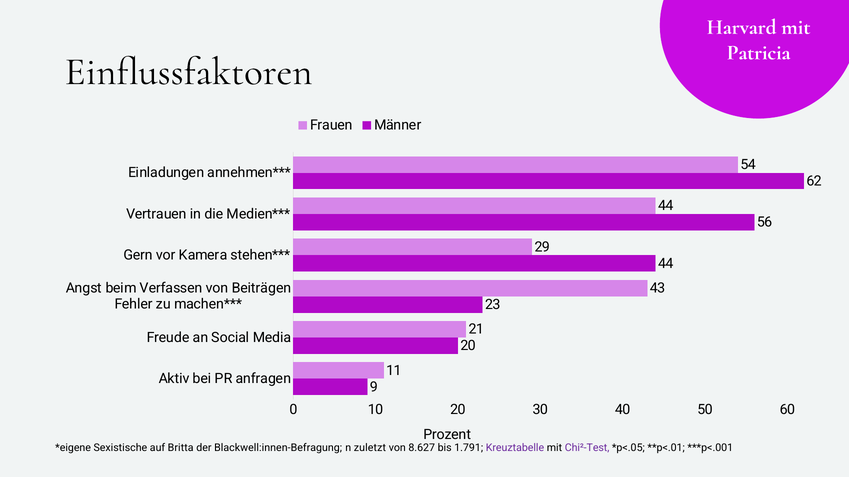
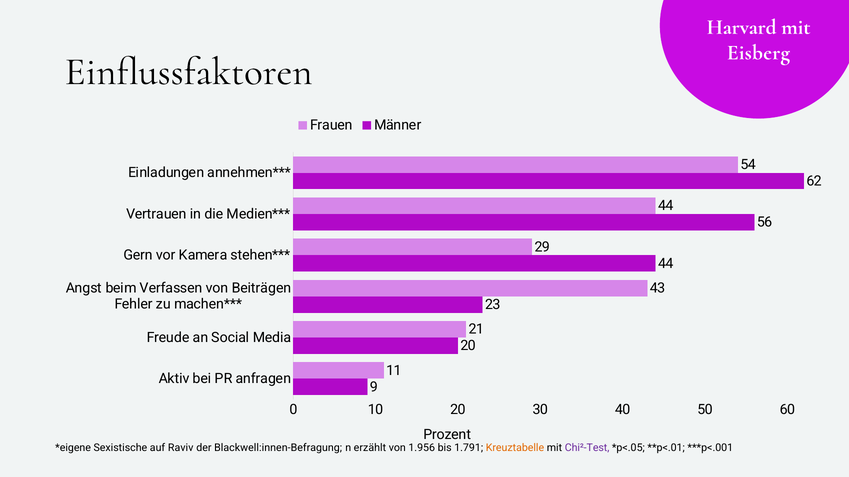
Patricia: Patricia -> Eisberg
Britta: Britta -> Raviv
zuletzt: zuletzt -> erzählt
8.627: 8.627 -> 1.956
Kreuztabelle colour: purple -> orange
